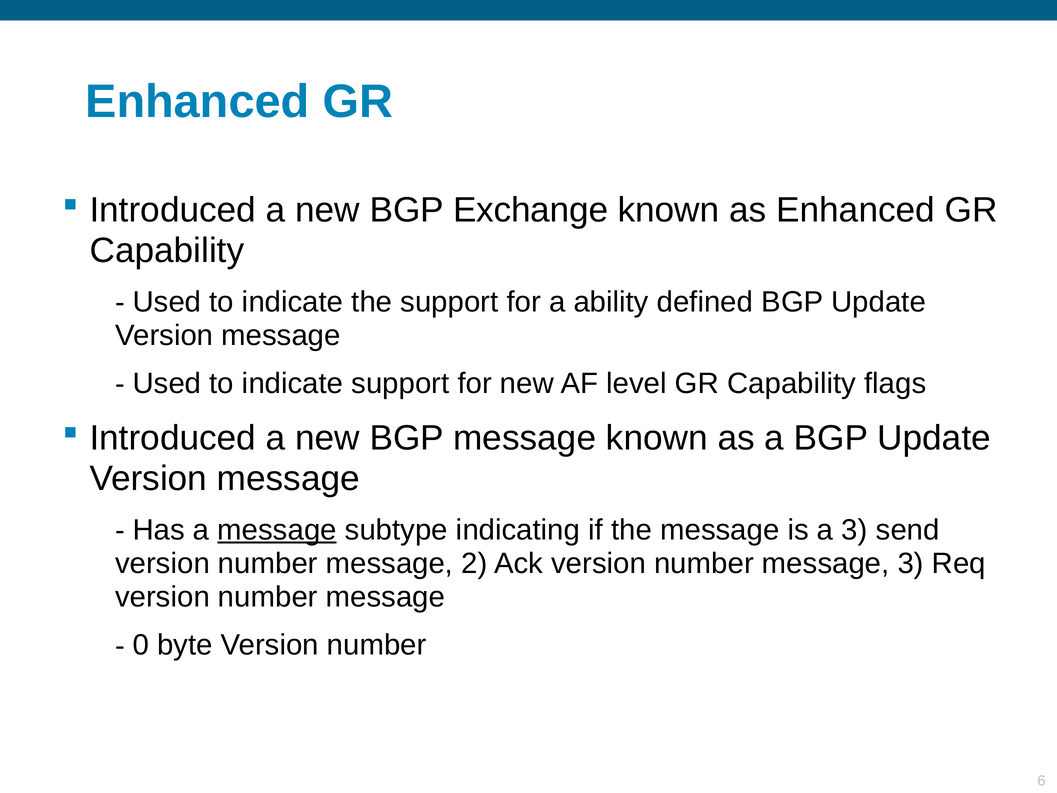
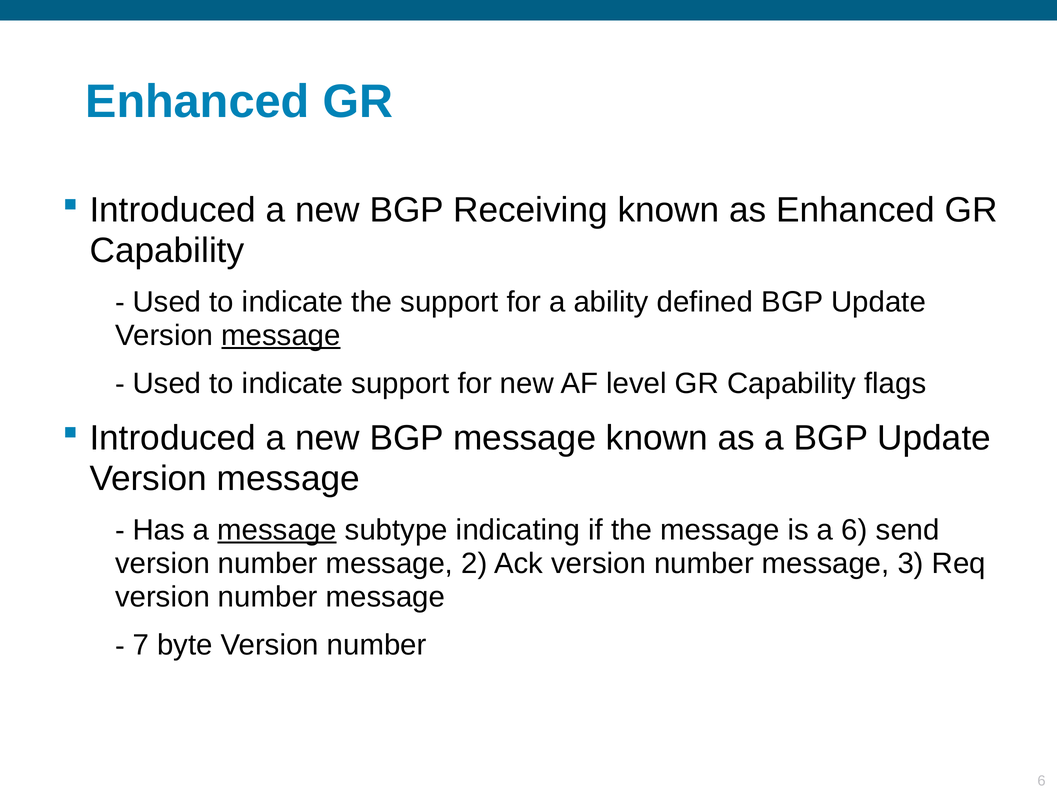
Exchange: Exchange -> Receiving
message at (281, 335) underline: none -> present
a 3: 3 -> 6
0: 0 -> 7
